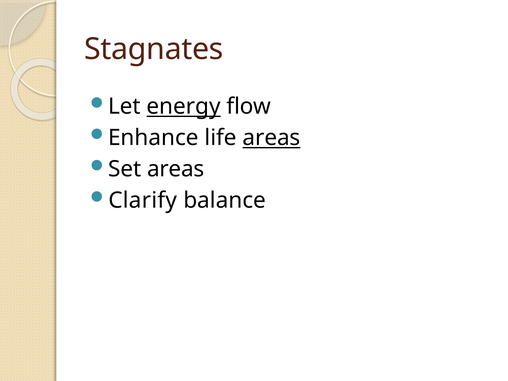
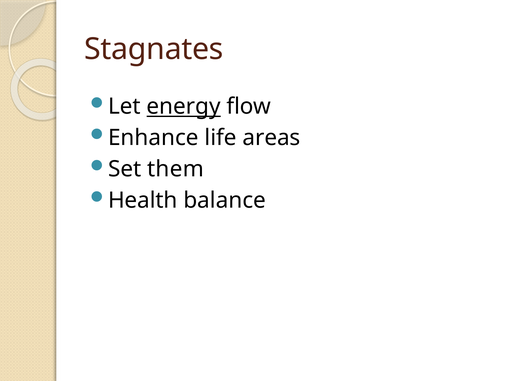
areas at (272, 138) underline: present -> none
Set areas: areas -> them
Clarify: Clarify -> Health
